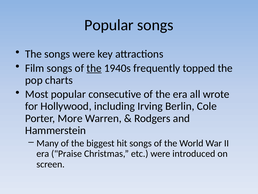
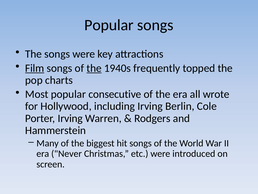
Film underline: none -> present
Porter More: More -> Irving
Praise: Praise -> Never
